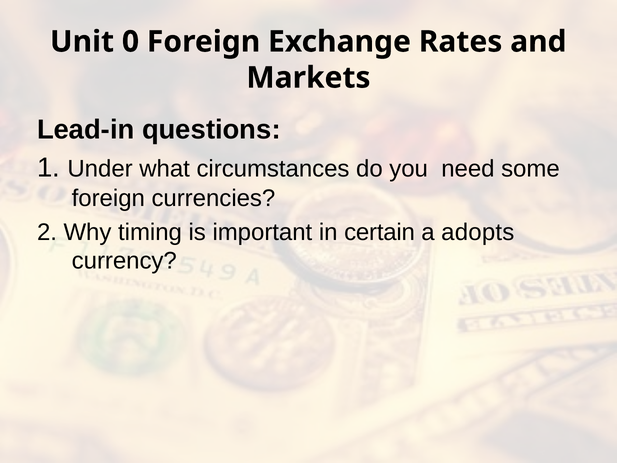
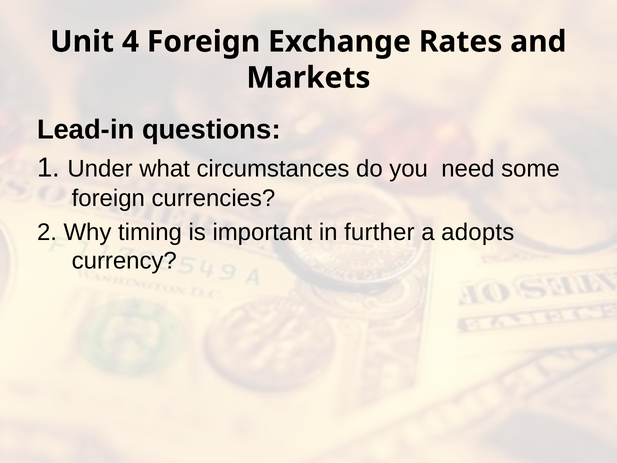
0: 0 -> 4
certain: certain -> further
